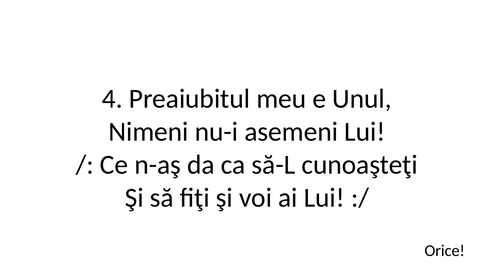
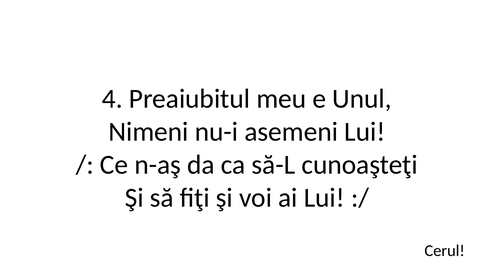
Orice: Orice -> Cerul
